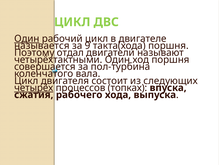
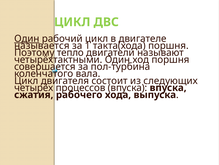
9: 9 -> 1
отдал: отдал -> тепло
четырёх underline: present -> none
процессов топках: топках -> впуска
